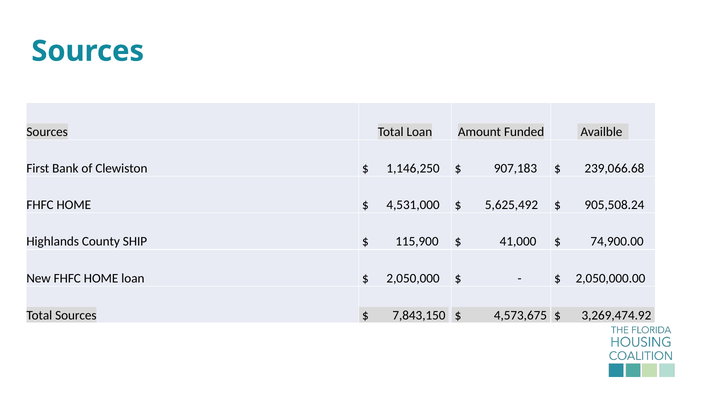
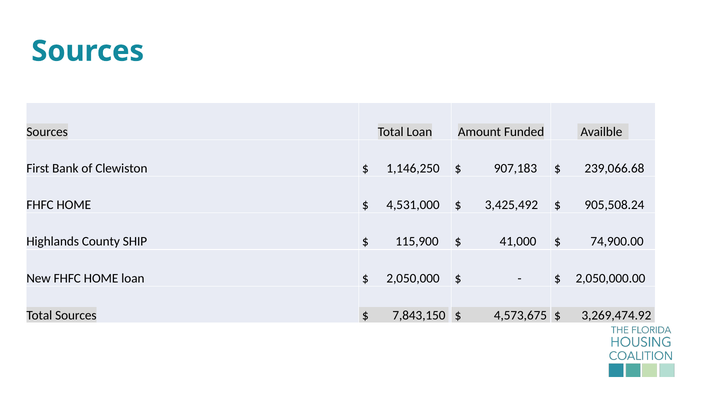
5,625,492: 5,625,492 -> 3,425,492
